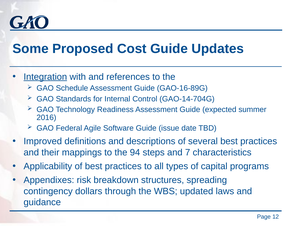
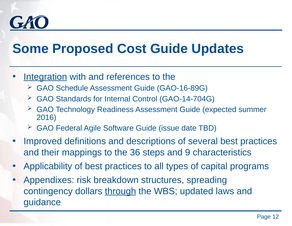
94: 94 -> 36
7: 7 -> 9
through underline: none -> present
